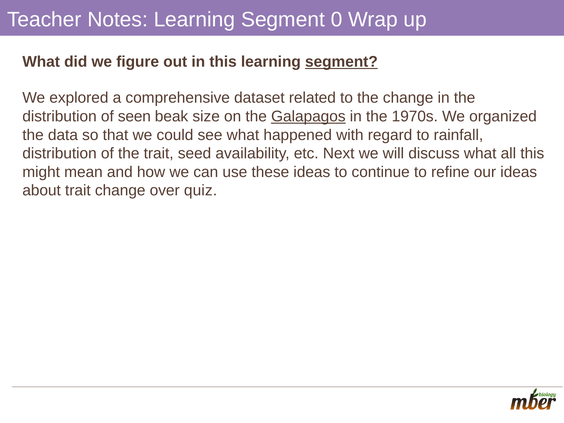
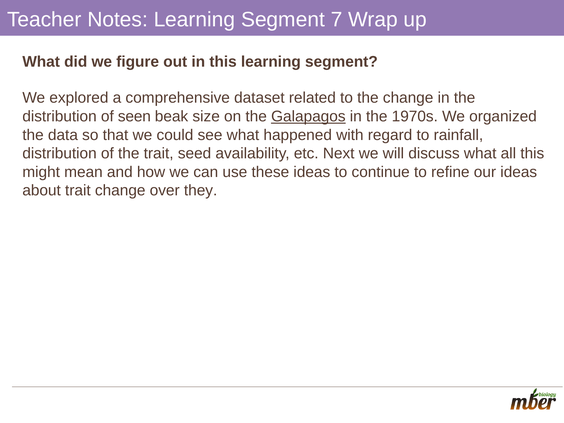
0: 0 -> 7
segment at (341, 62) underline: present -> none
quiz: quiz -> they
